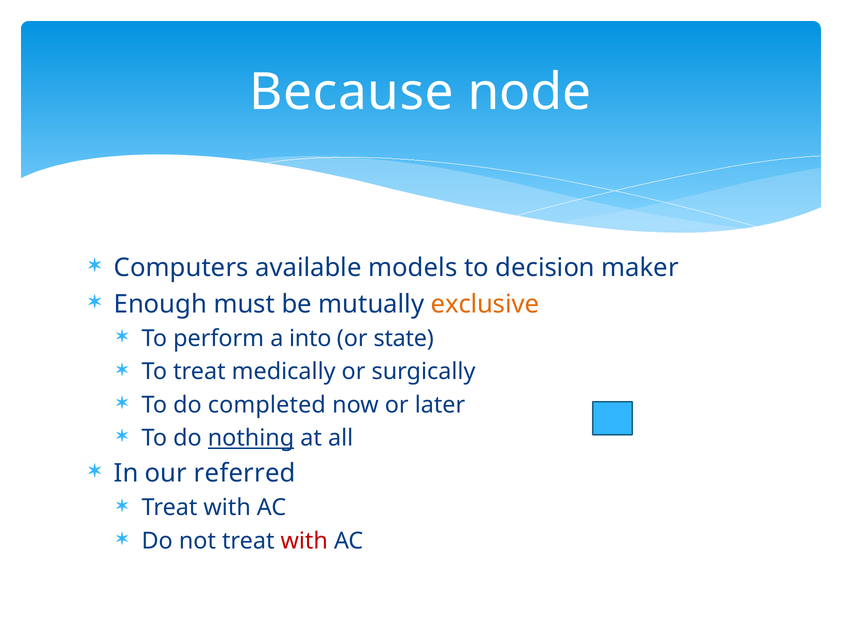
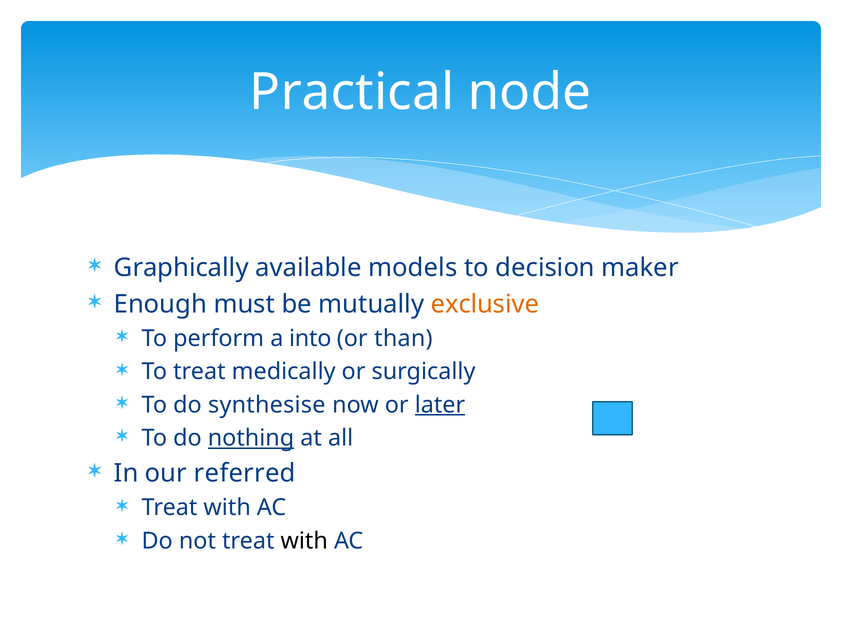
Because: Because -> Practical
Computers: Computers -> Graphically
state: state -> than
completed: completed -> synthesise
later underline: none -> present
with at (304, 541) colour: red -> black
